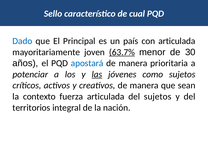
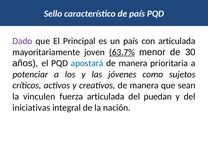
de cual: cual -> país
Dado colour: blue -> purple
las underline: present -> none
contexto: contexto -> vinculen
del sujetos: sujetos -> puedan
territorios: territorios -> iniciativas
